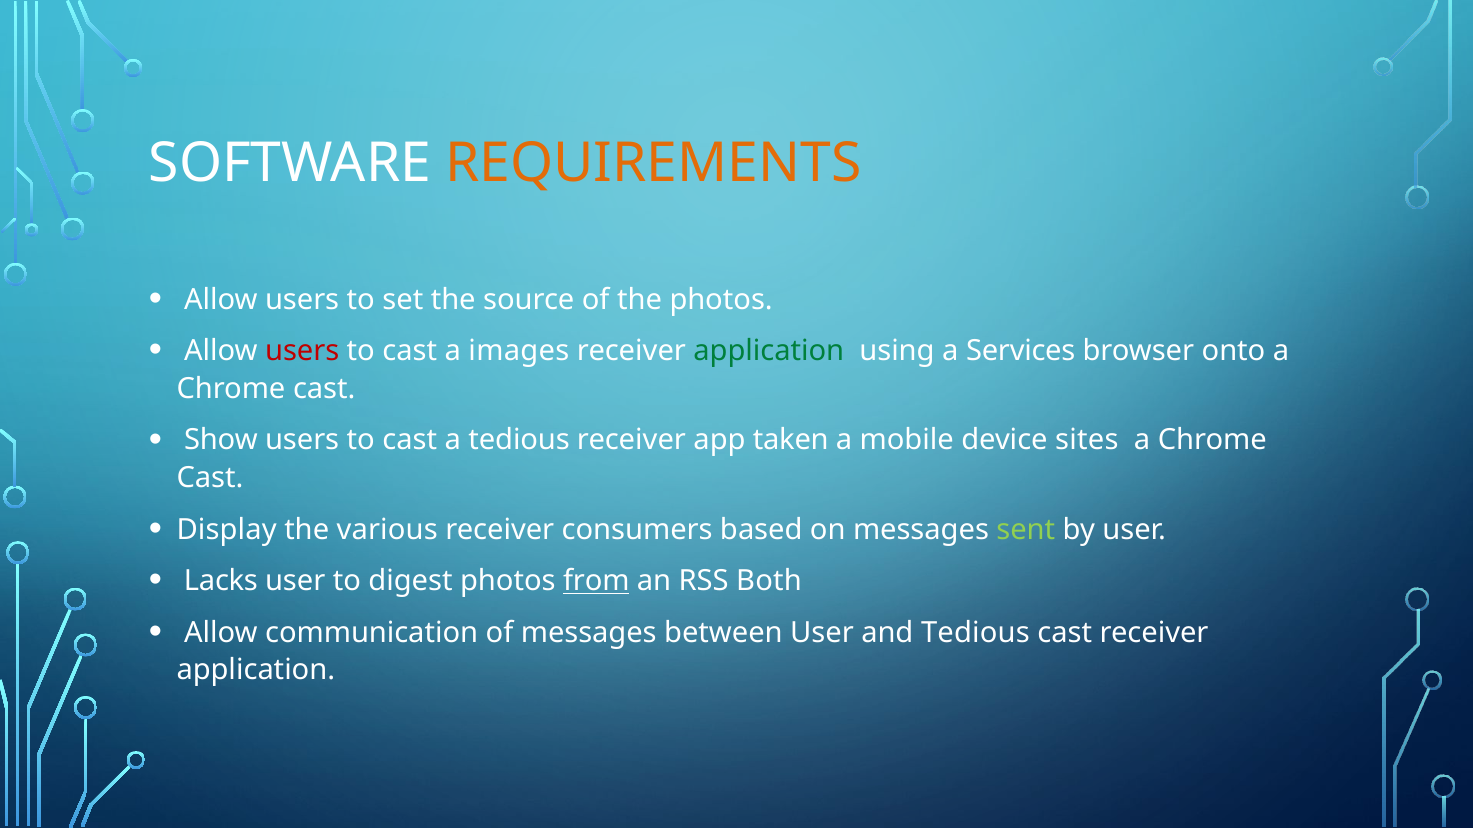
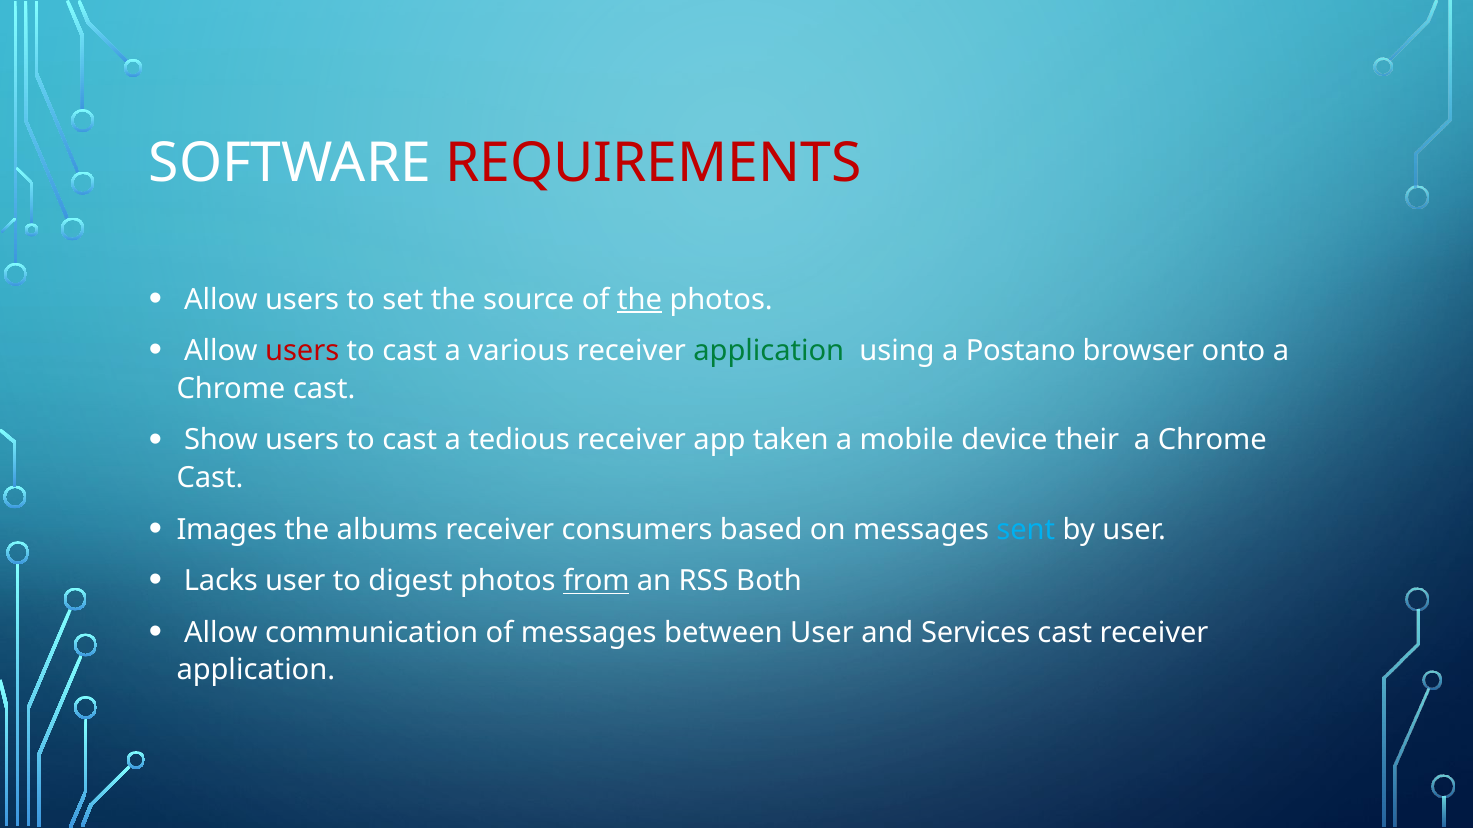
REQUIREMENTS colour: orange -> red
the at (640, 300) underline: none -> present
images: images -> various
Services: Services -> Postano
sites: sites -> their
Display: Display -> Images
various: various -> albums
sent colour: light green -> light blue
and Tedious: Tedious -> Services
